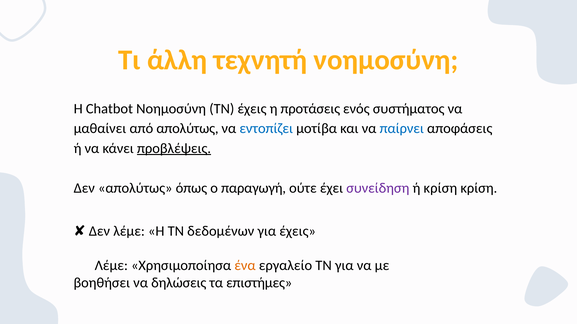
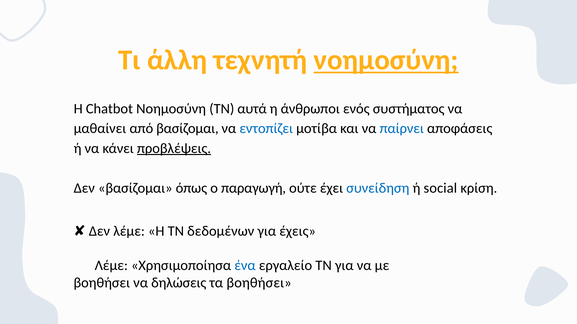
νοημοσύνη at (386, 60) underline: none -> present
ΤΝ έχεις: έχεις -> αυτά
προτάσεις: προτάσεις -> άνθρωποι
από απολύτως: απολύτως -> βασίζομαι
Δεν απολύτως: απολύτως -> βασίζομαι
συνείδηση colour: purple -> blue
ή κρίση: κρίση -> social
ένα colour: orange -> blue
τα επιστήμες: επιστήμες -> βοηθήσει
